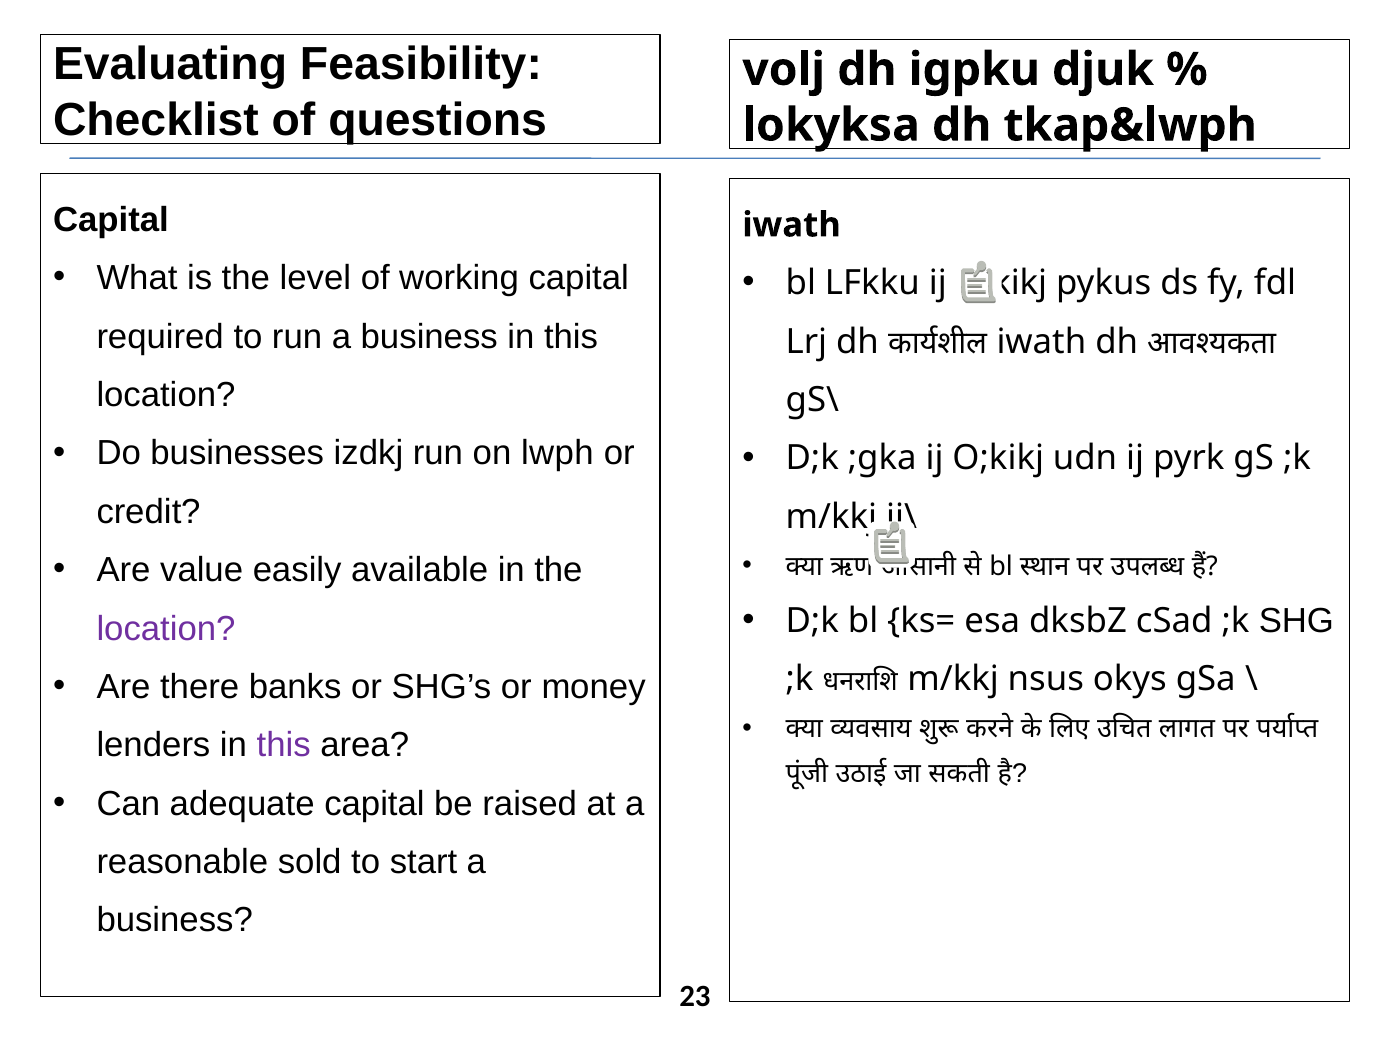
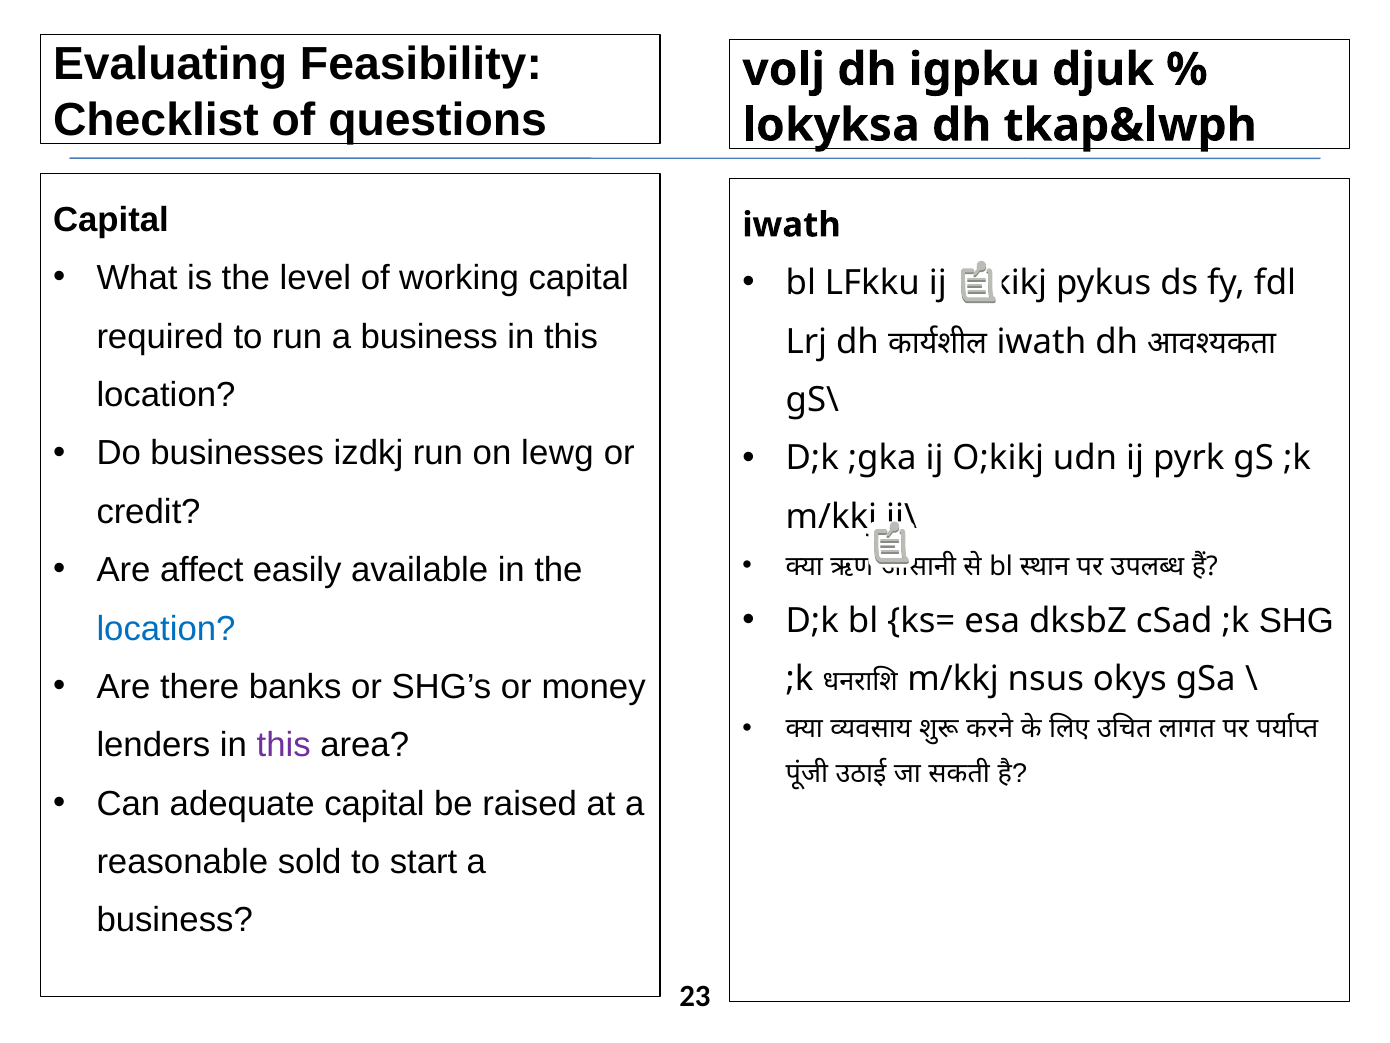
lwph: lwph -> lewg
value: value -> affect
location at (166, 628) colour: purple -> blue
